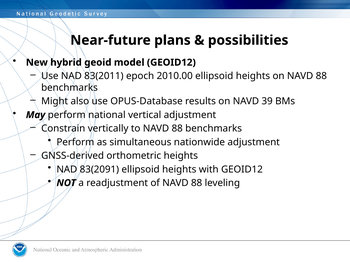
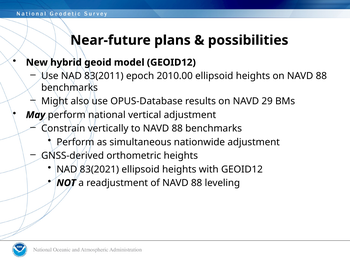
39: 39 -> 29
83(2091: 83(2091 -> 83(2021
